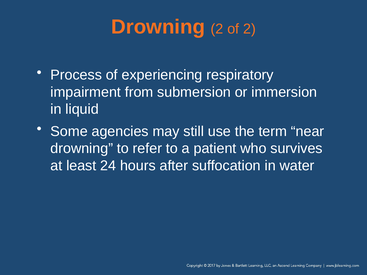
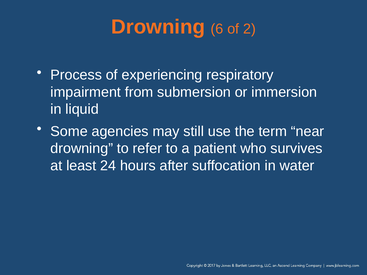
Drowning 2: 2 -> 6
